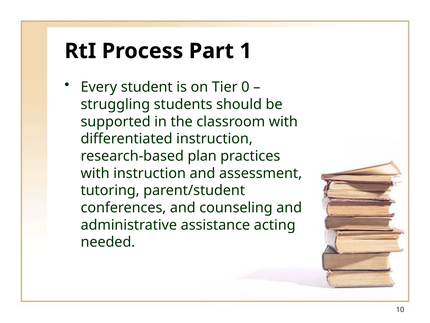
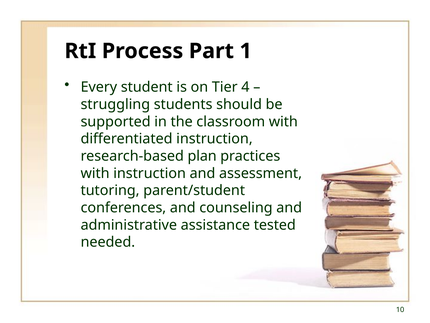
0: 0 -> 4
acting: acting -> tested
